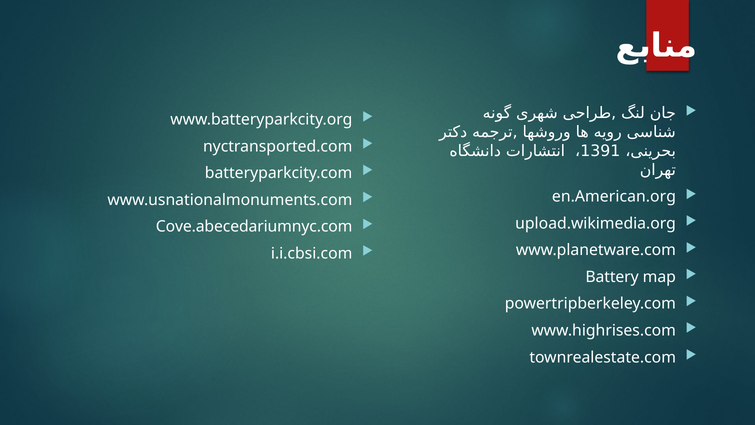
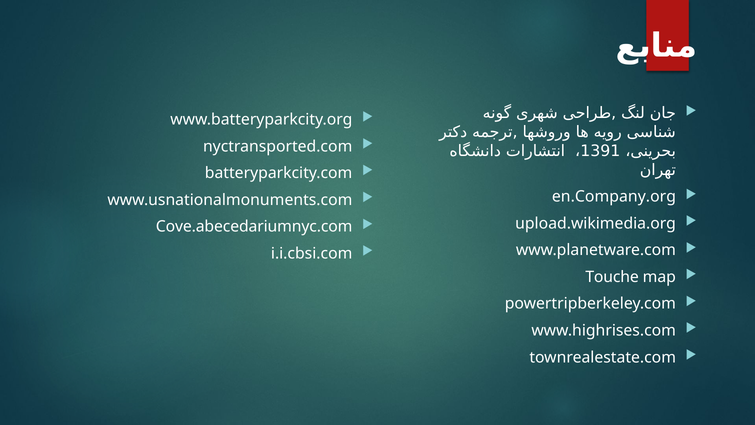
en.American.org: en.American.org -> en.Company.org
Battery: Battery -> Touche
